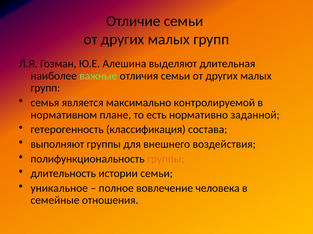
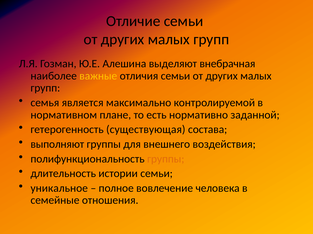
длительная: длительная -> внебрачная
важные colour: light green -> yellow
классификация: классификация -> существующая
